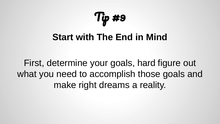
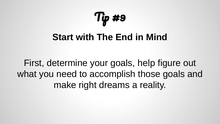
hard: hard -> help
